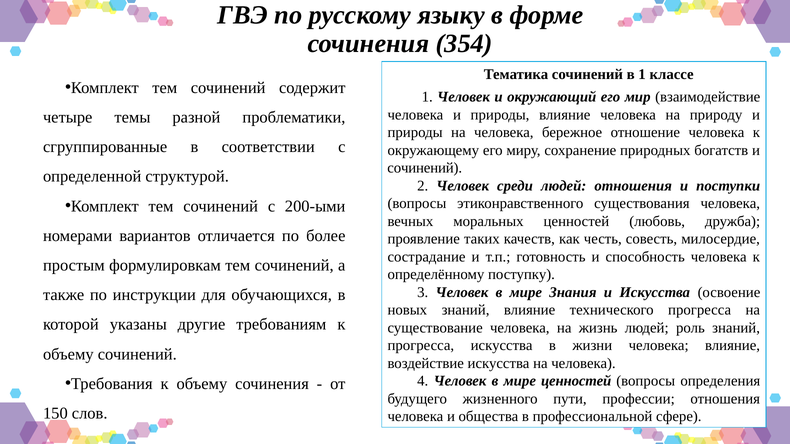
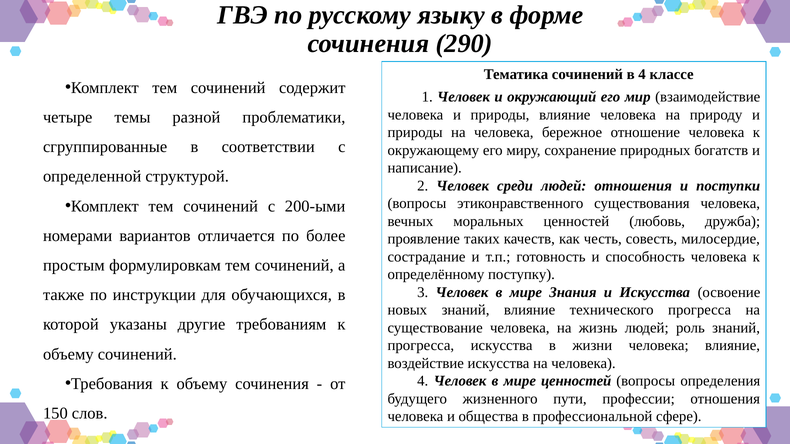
354: 354 -> 290
в 1: 1 -> 4
сочинений at (425, 168): сочинений -> написание
